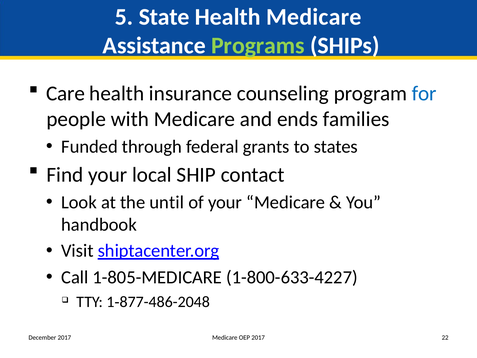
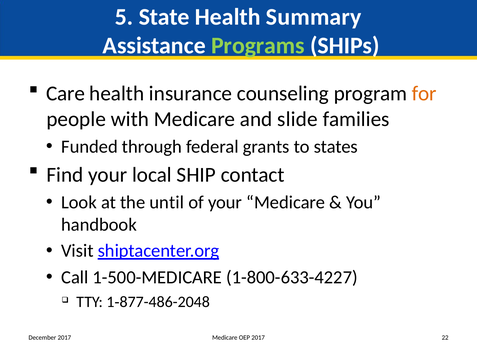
Health Medicare: Medicare -> Summary
for colour: blue -> orange
ends: ends -> slide
1-805-MEDICARE: 1-805-MEDICARE -> 1-500-MEDICARE
